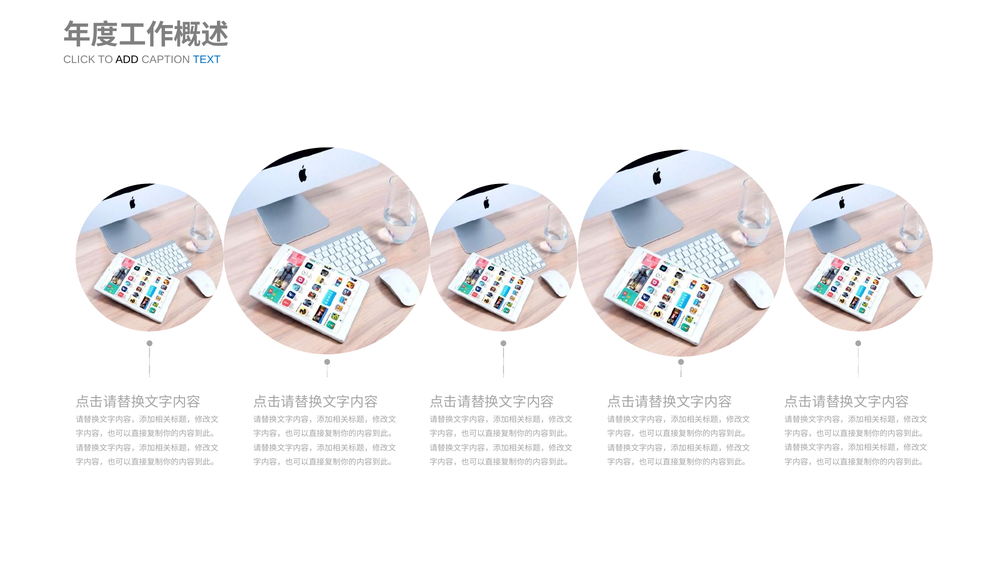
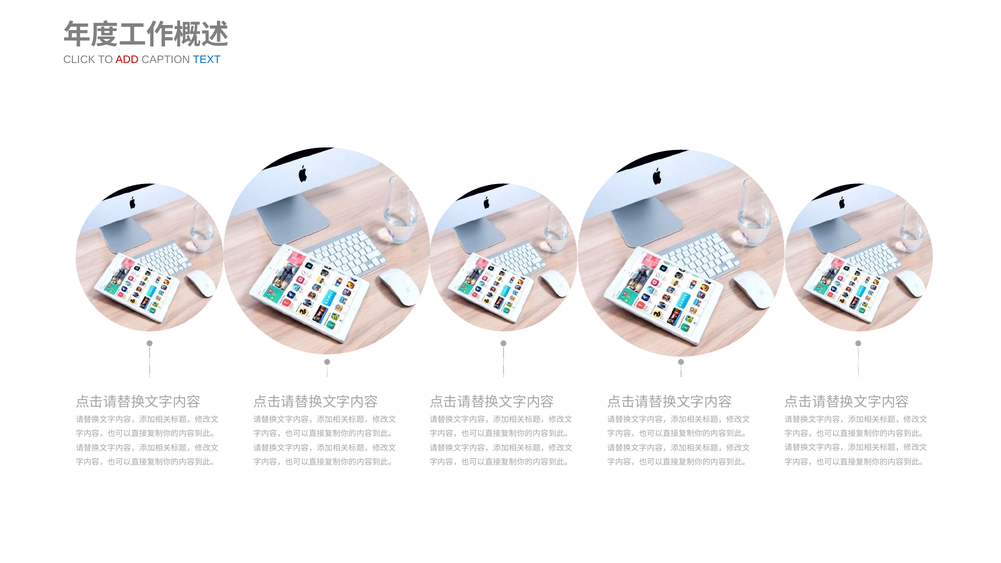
ADD colour: black -> red
